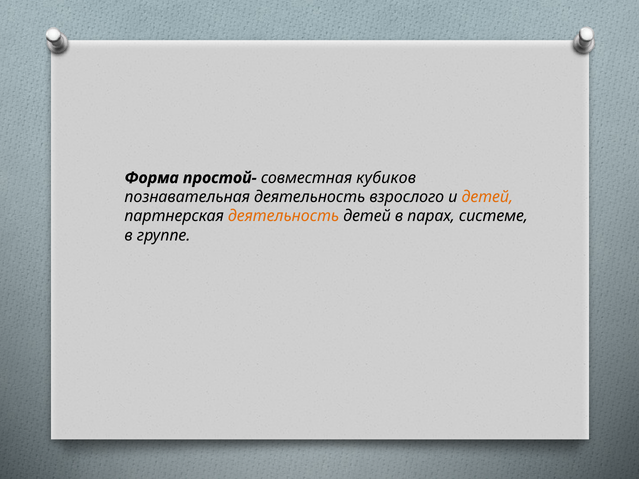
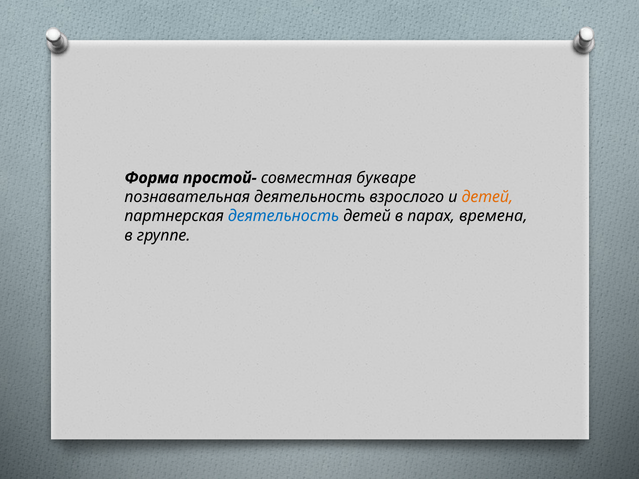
кубиков: кубиков -> букваре
деятельность at (284, 216) colour: orange -> blue
системе: системе -> времена
